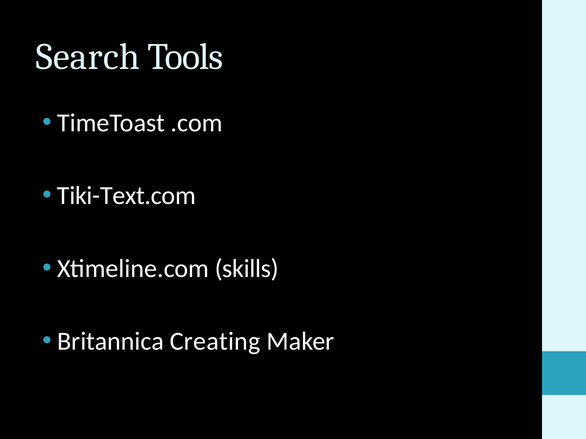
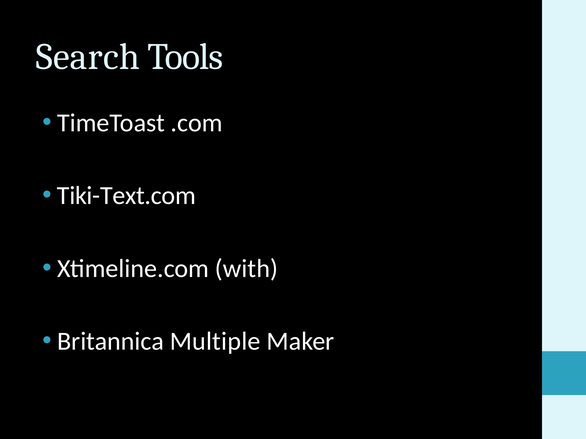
skills: skills -> with
Creating: Creating -> Multiple
